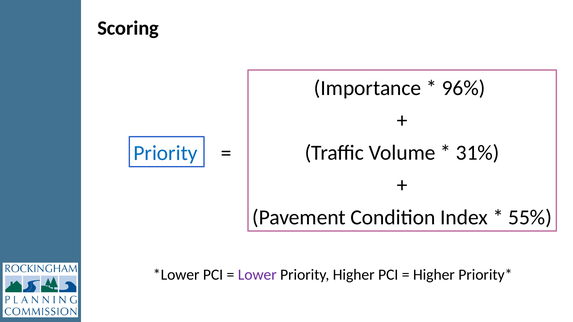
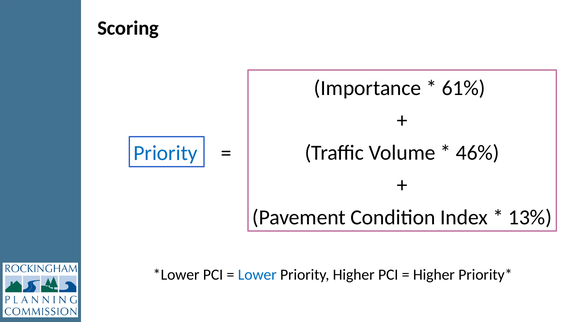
96%: 96% -> 61%
31%: 31% -> 46%
55%: 55% -> 13%
Lower colour: purple -> blue
